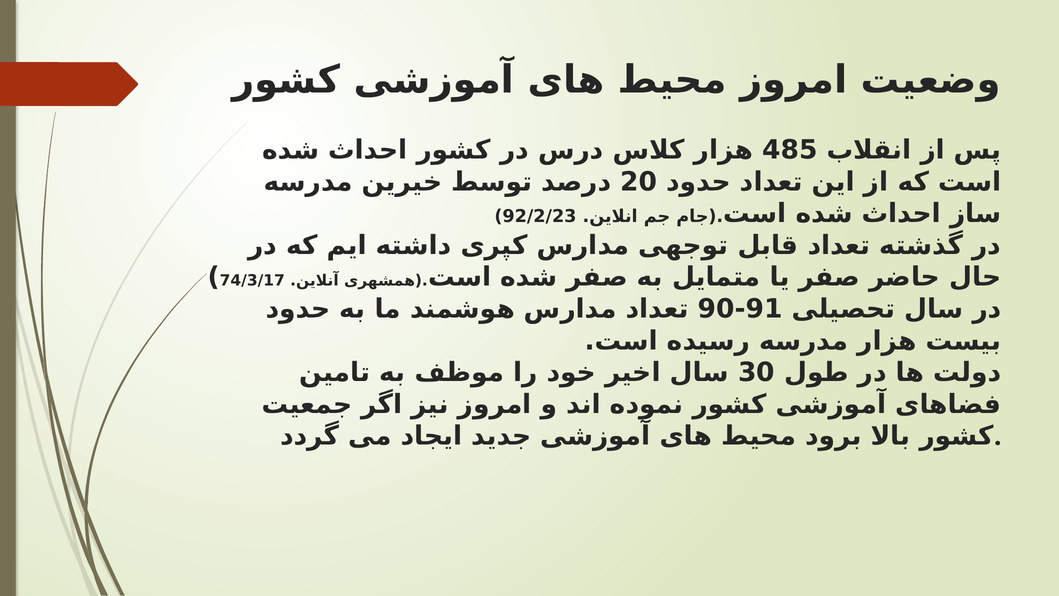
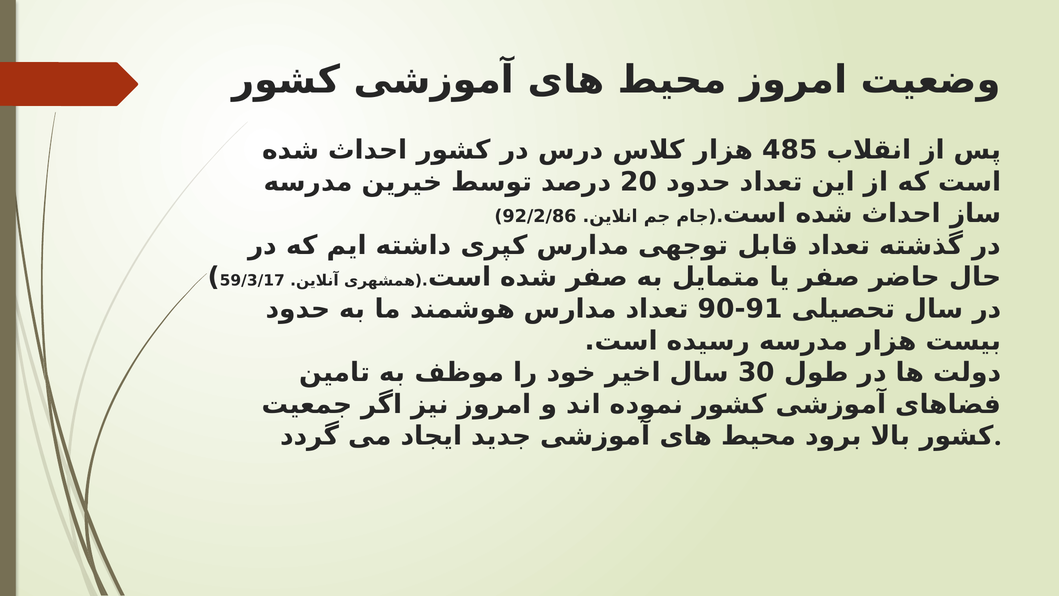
92/2/23: 92/2/23 -> 92/2/86
74/3/17: 74/3/17 -> 59/3/17
